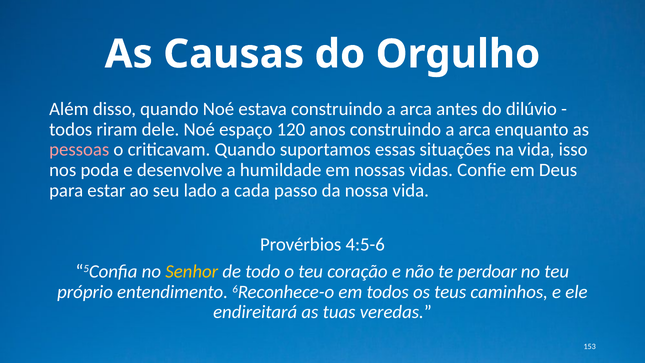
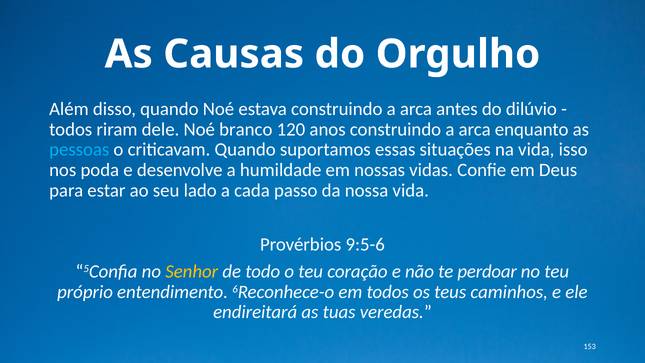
espaço: espaço -> branco
pessoas colour: pink -> light blue
4:5-6: 4:5-6 -> 9:5-6
